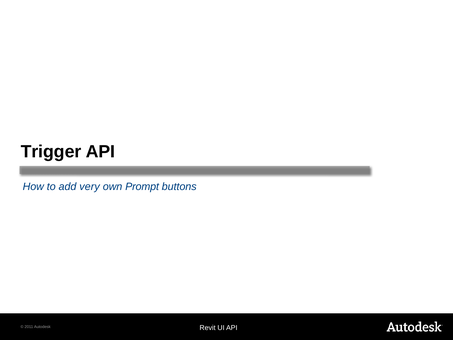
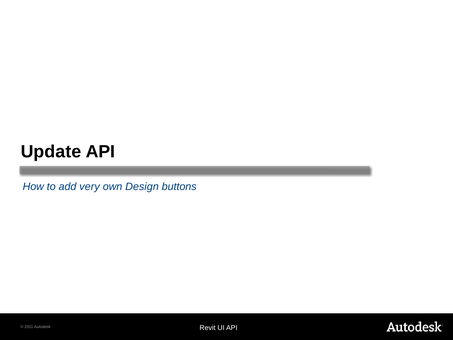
Trigger: Trigger -> Update
Prompt: Prompt -> Design
